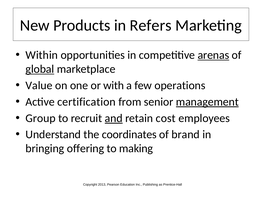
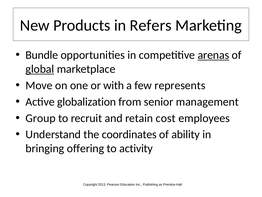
Within: Within -> Bundle
Value: Value -> Move
operations: operations -> represents
certification: certification -> globalization
management underline: present -> none
and underline: present -> none
brand: brand -> ability
making: making -> activity
